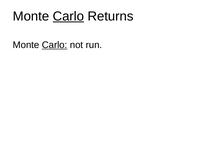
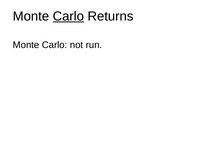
Carlo at (55, 45) underline: present -> none
